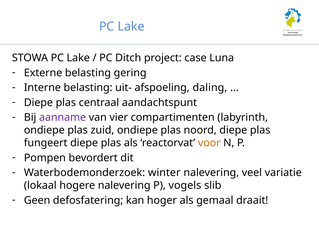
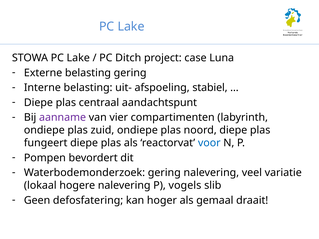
daling: daling -> stabiel
voor colour: orange -> blue
Waterbodemonderzoek winter: winter -> gering
